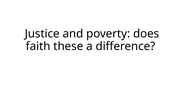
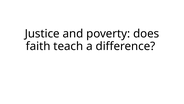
these: these -> teach
